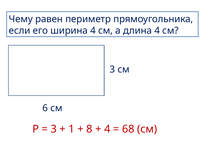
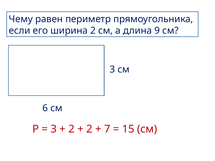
ширина 4: 4 -> 2
длина 4: 4 -> 9
1 at (72, 129): 1 -> 2
8 at (89, 129): 8 -> 2
4 at (107, 129): 4 -> 7
68: 68 -> 15
